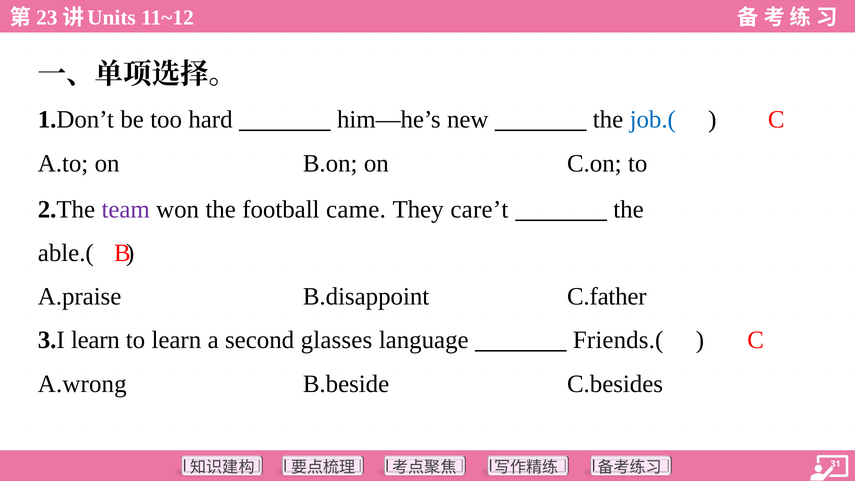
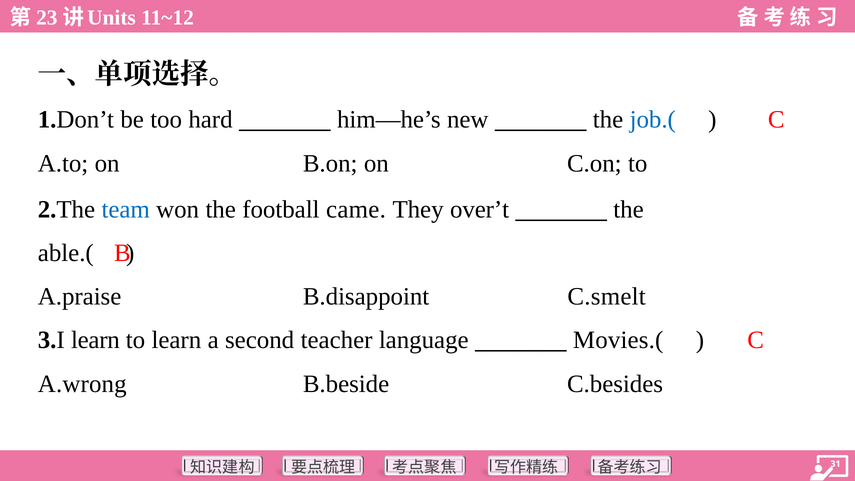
team colour: purple -> blue
care’t: care’t -> over’t
C.father: C.father -> C.smelt
glasses: glasses -> teacher
Friends.(: Friends.( -> Movies.(
